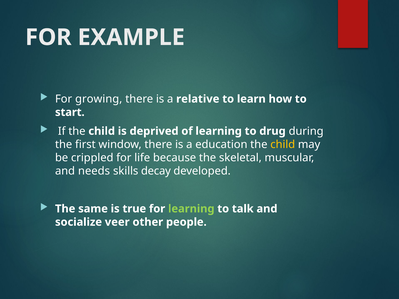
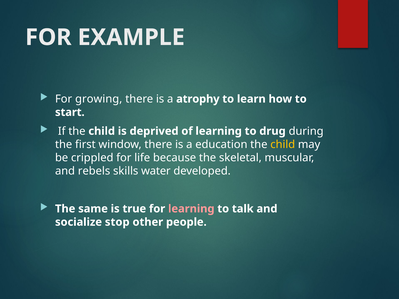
relative: relative -> atrophy
needs: needs -> rebels
decay: decay -> water
learning at (191, 209) colour: light green -> pink
veer: veer -> stop
